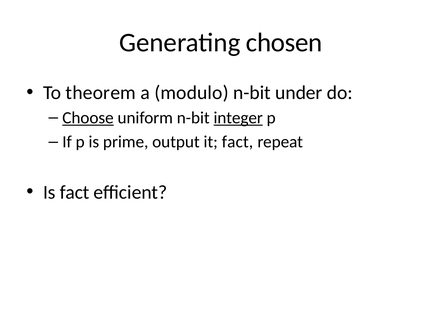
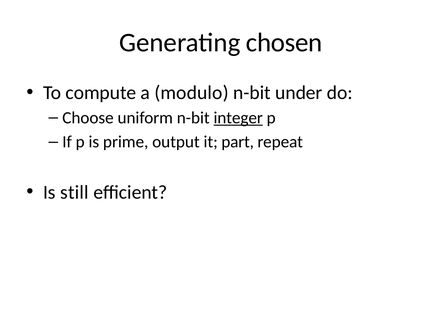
theorem: theorem -> compute
Choose underline: present -> none
it fact: fact -> part
Is fact: fact -> still
